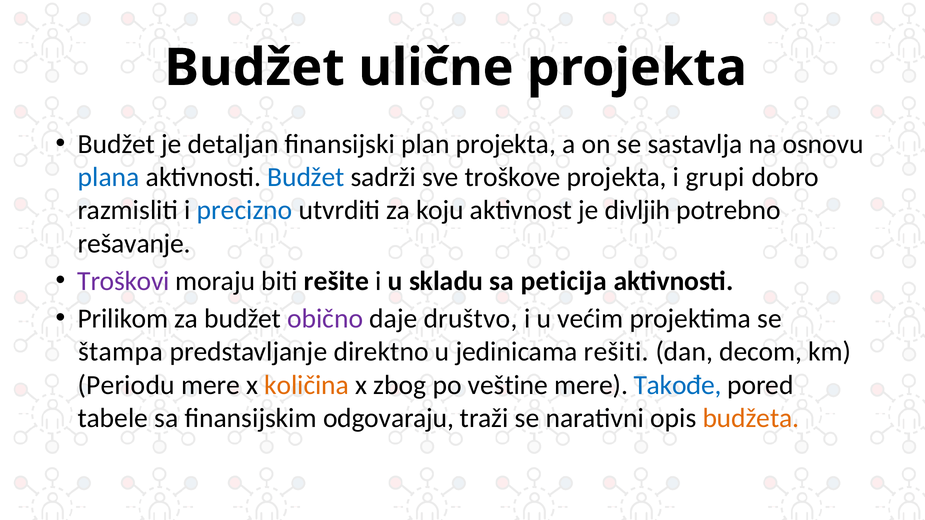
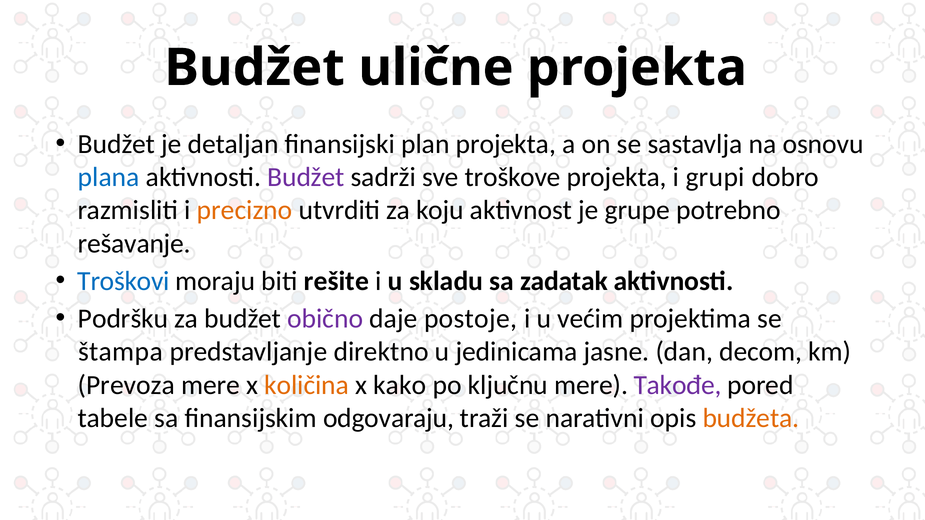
Budžet at (306, 177) colour: blue -> purple
precizno colour: blue -> orange
divljih: divljih -> grupe
Troškovi colour: purple -> blue
peticija: peticija -> zadatak
Prilikom: Prilikom -> Podršku
društvo: društvo -> postoje
rešiti: rešiti -> jasne
Periodu: Periodu -> Prevoza
zbog: zbog -> kako
veštine: veštine -> ključnu
Takođe colour: blue -> purple
